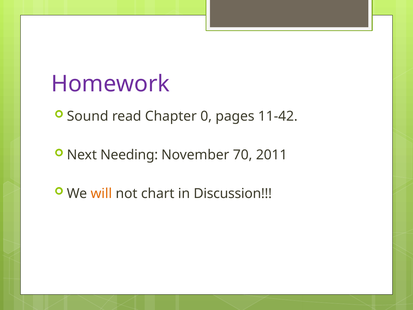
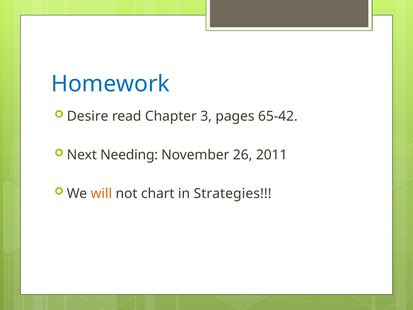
Homework colour: purple -> blue
Sound: Sound -> Desire
0: 0 -> 3
11-42: 11-42 -> 65-42
70: 70 -> 26
Discussion: Discussion -> Strategies
